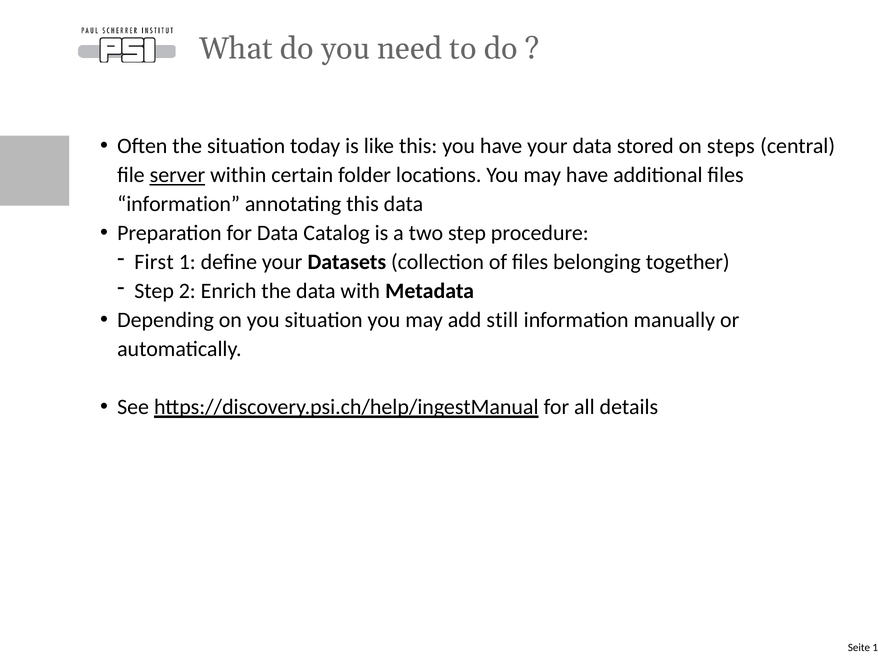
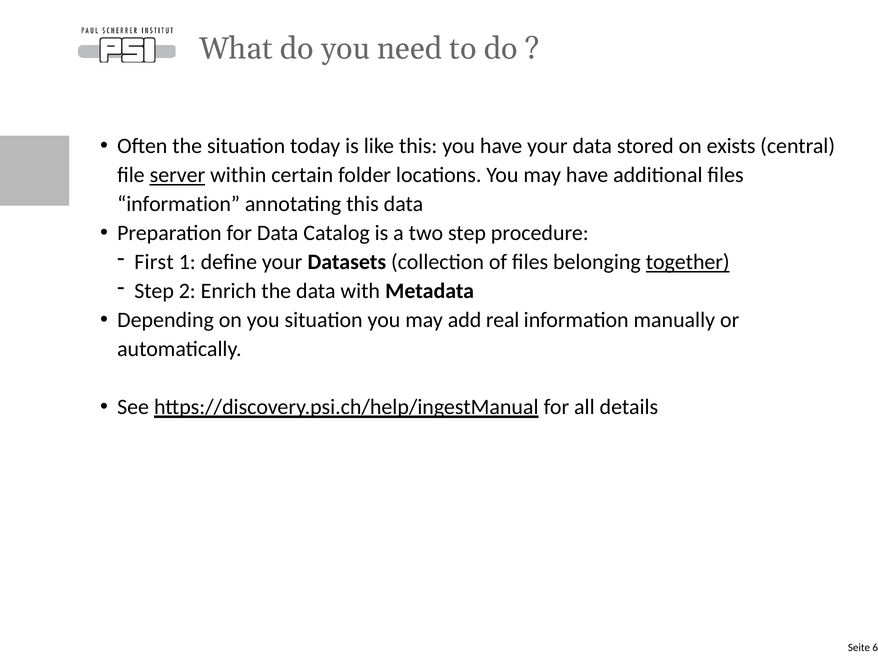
steps: steps -> exists
together underline: none -> present
still: still -> real
Seite 1: 1 -> 6
